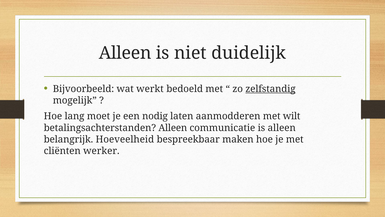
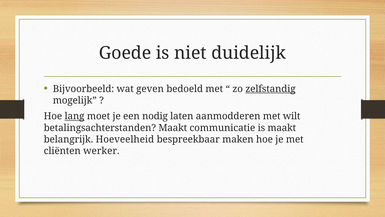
Alleen at (125, 53): Alleen -> Goede
werkt: werkt -> geven
lang underline: none -> present
betalingsachterstanden Alleen: Alleen -> Maakt
is alleen: alleen -> maakt
